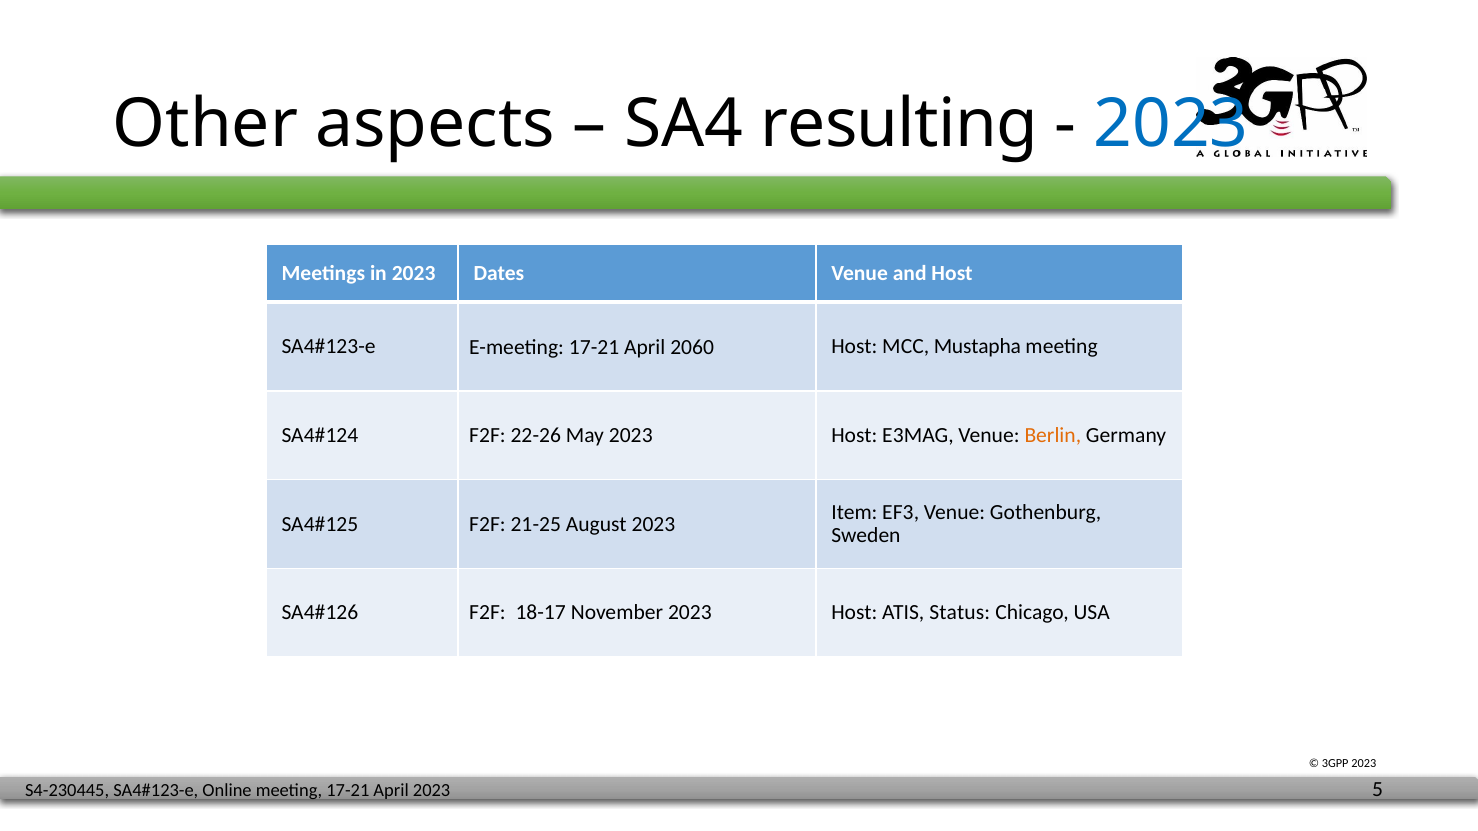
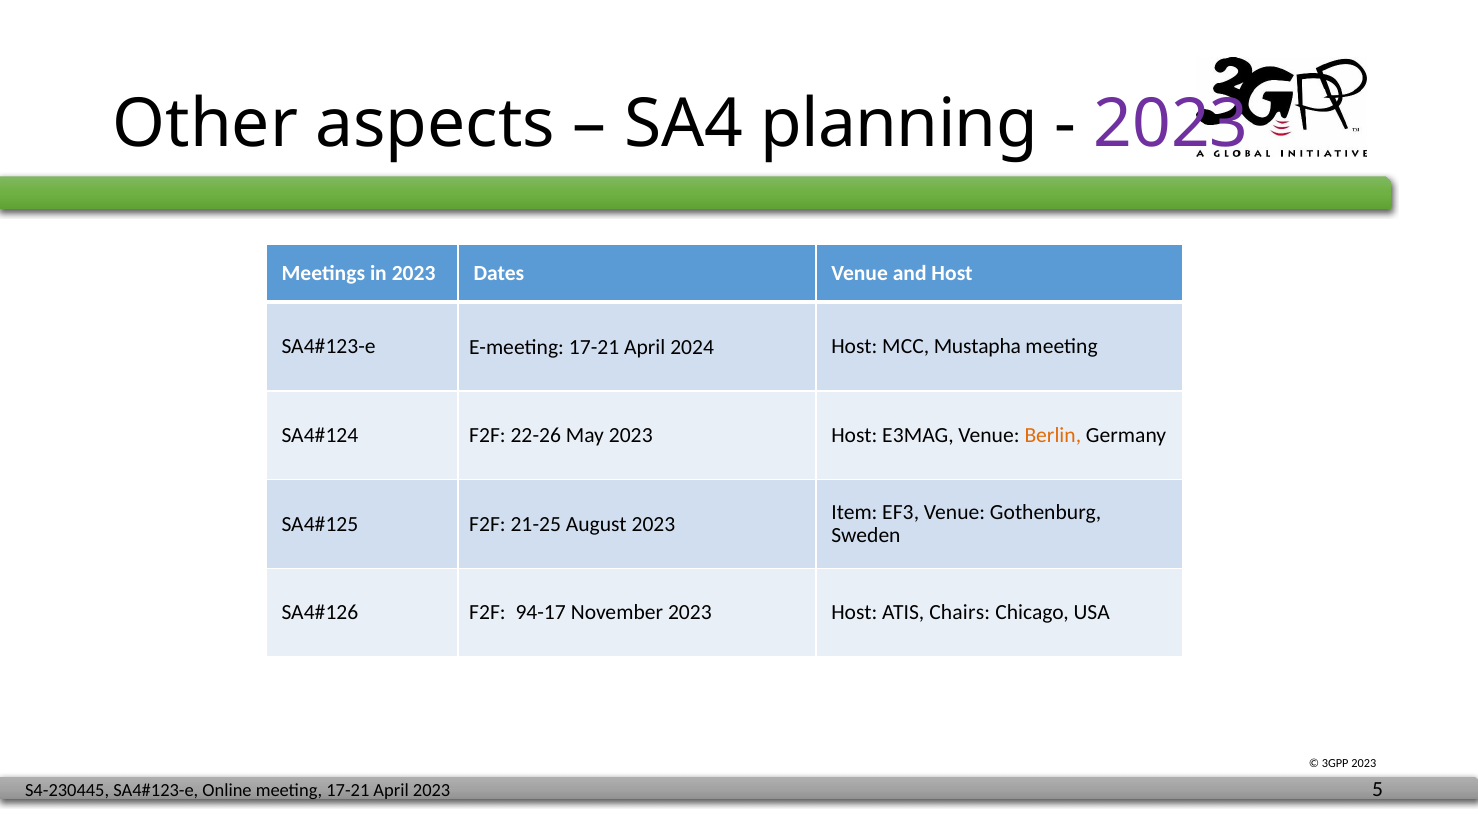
resulting: resulting -> planning
2023 at (1171, 124) colour: blue -> purple
2060: 2060 -> 2024
18-17: 18-17 -> 94-17
Status: Status -> Chairs
